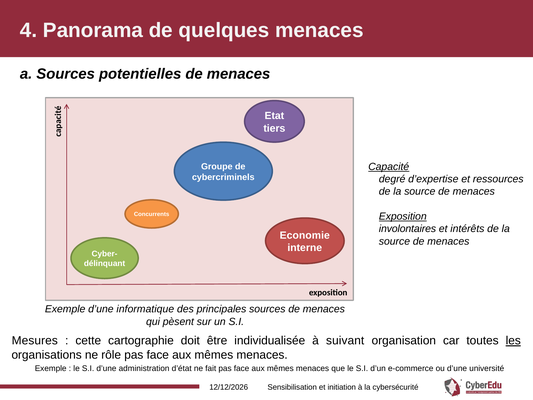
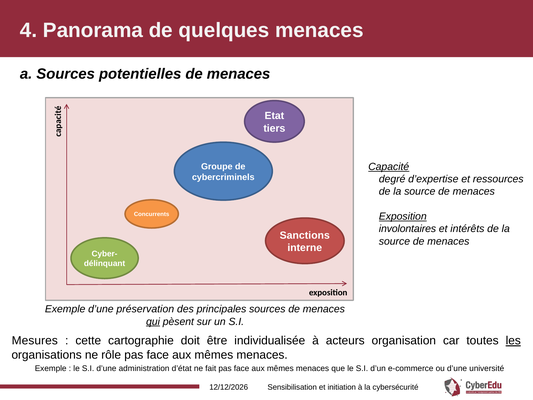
Economie: Economie -> Sanctions
informatique: informatique -> préservation
qui underline: none -> present
suivant: suivant -> acteurs
